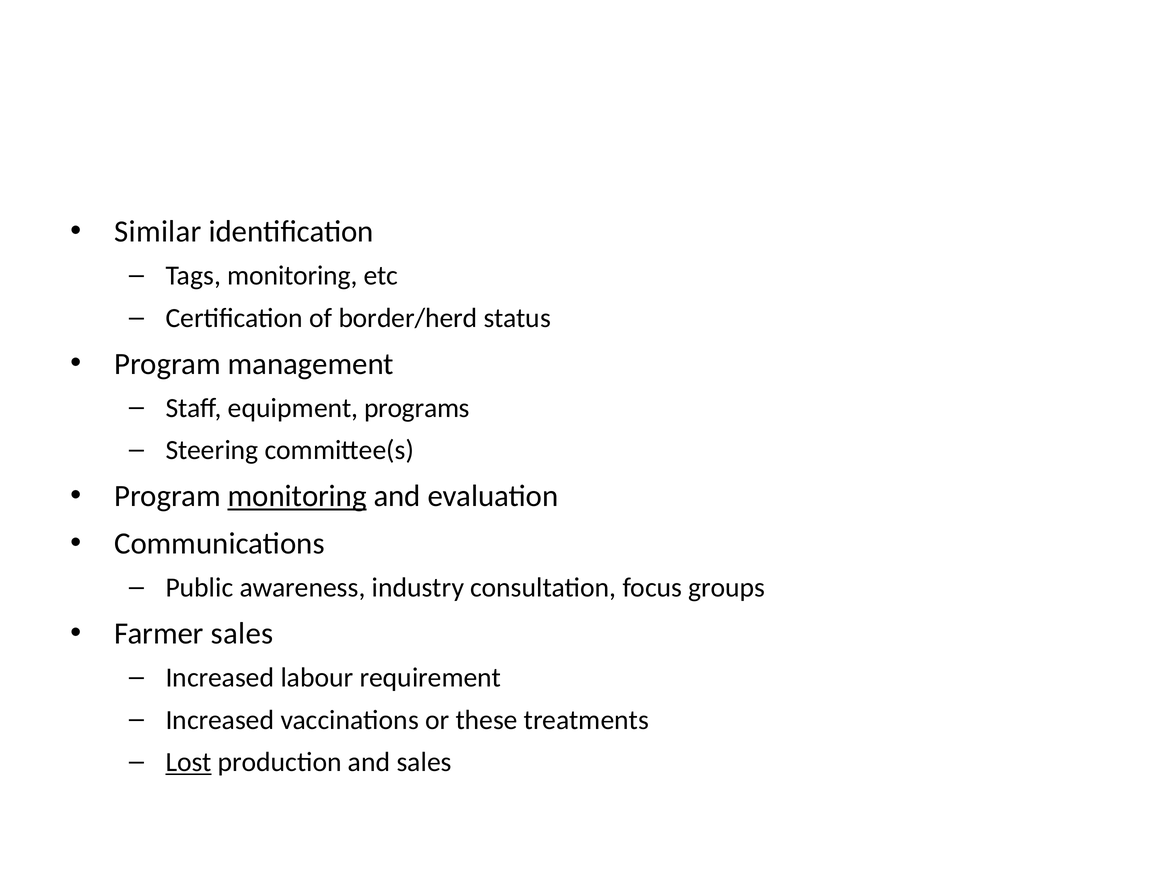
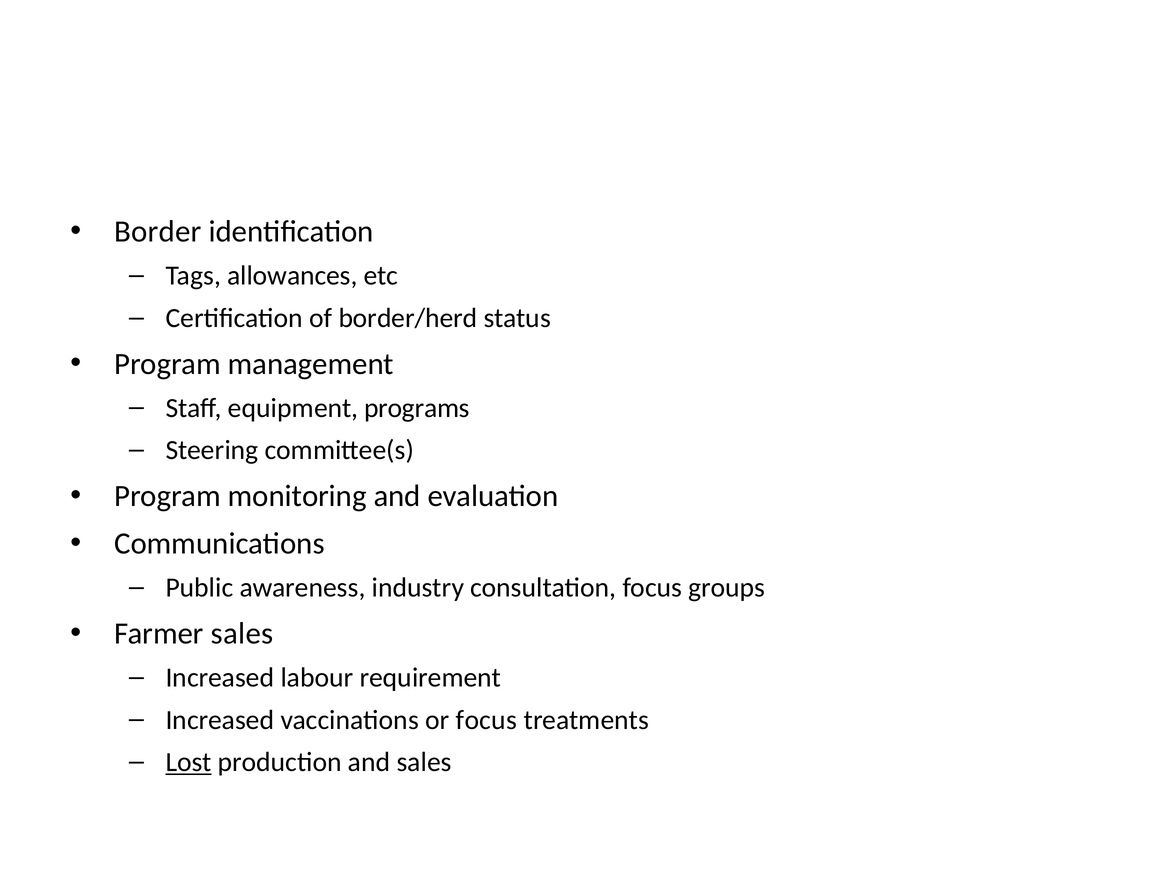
Similar: Similar -> Border
Tags monitoring: monitoring -> allowances
monitoring at (297, 496) underline: present -> none
or these: these -> focus
